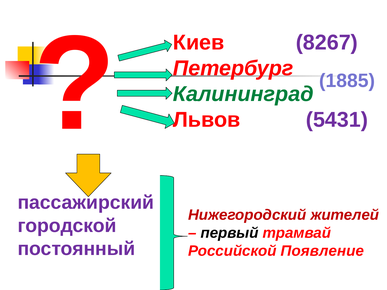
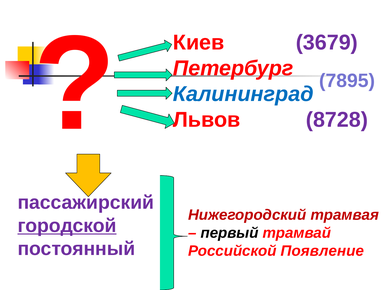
8267: 8267 -> 3679
1885: 1885 -> 7895
Калининград colour: green -> blue
5431: 5431 -> 8728
жителей: жителей -> трамвая
городской underline: none -> present
